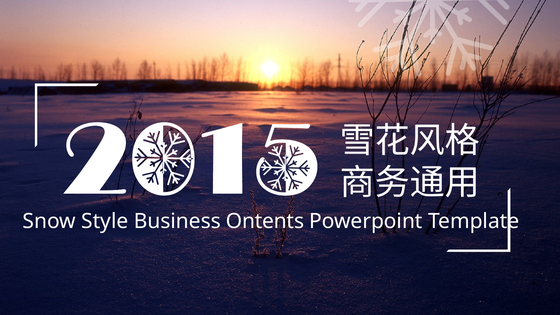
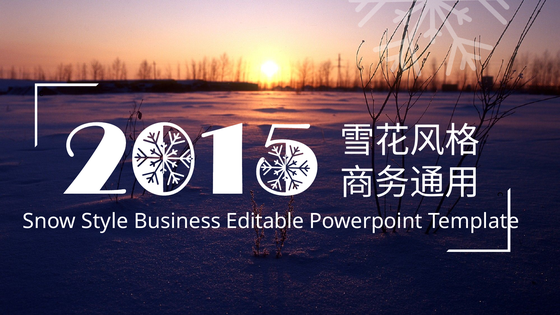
Ontents: Ontents -> Editable
